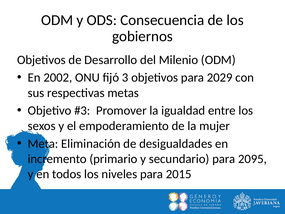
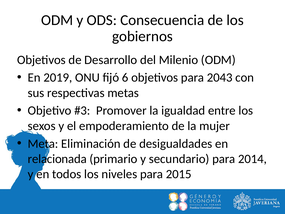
2002: 2002 -> 2019
3: 3 -> 6
2029: 2029 -> 2043
incremento: incremento -> relacionada
2095: 2095 -> 2014
